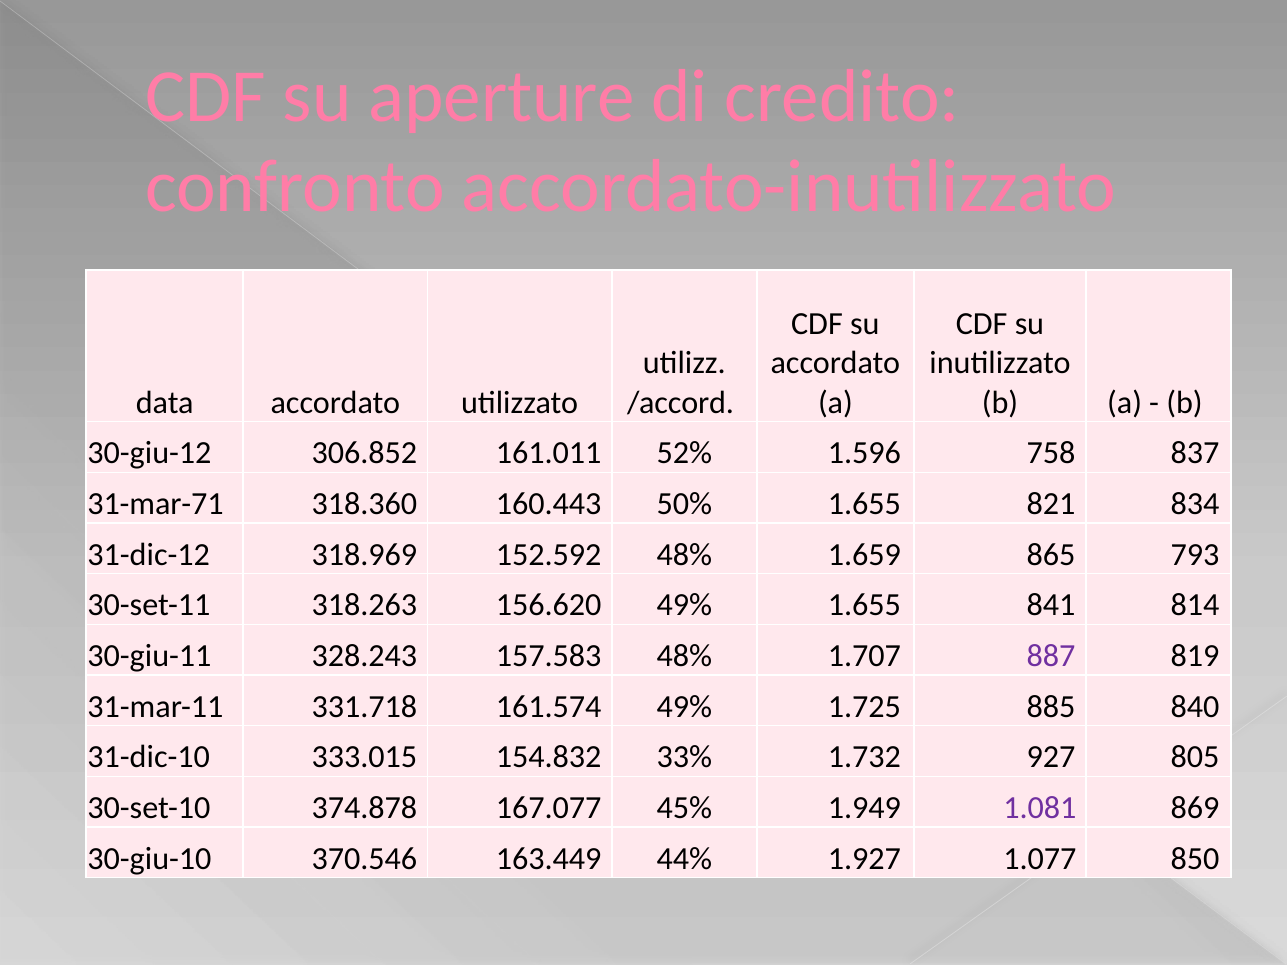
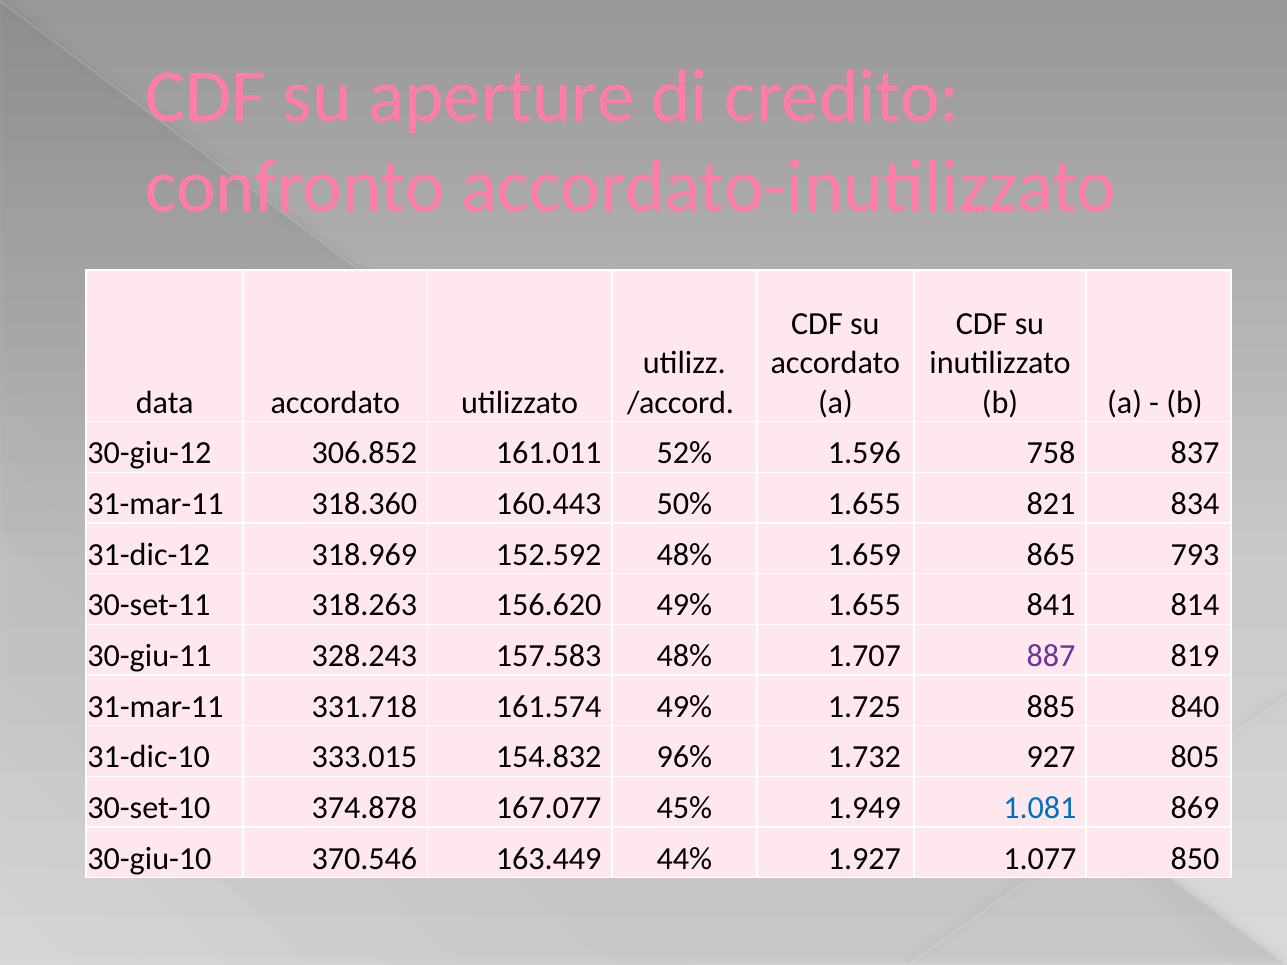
31-mar-71 at (155, 504): 31-mar-71 -> 31-mar-11
33%: 33% -> 96%
1.081 colour: purple -> blue
